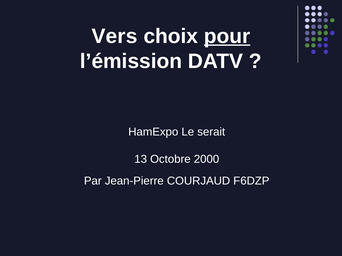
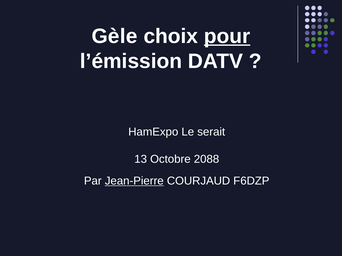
Vers: Vers -> Gèle
2000: 2000 -> 2088
Jean-Pierre underline: none -> present
